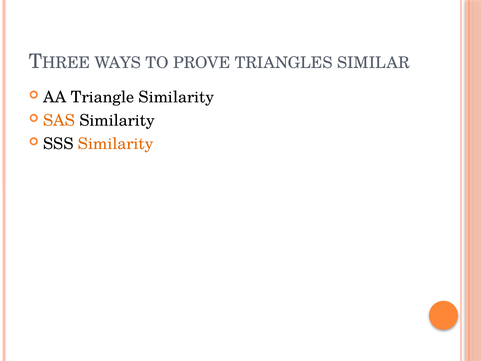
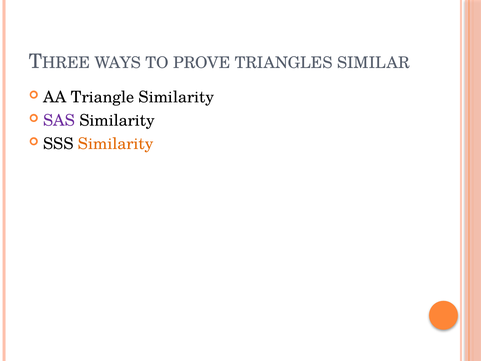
SAS colour: orange -> purple
